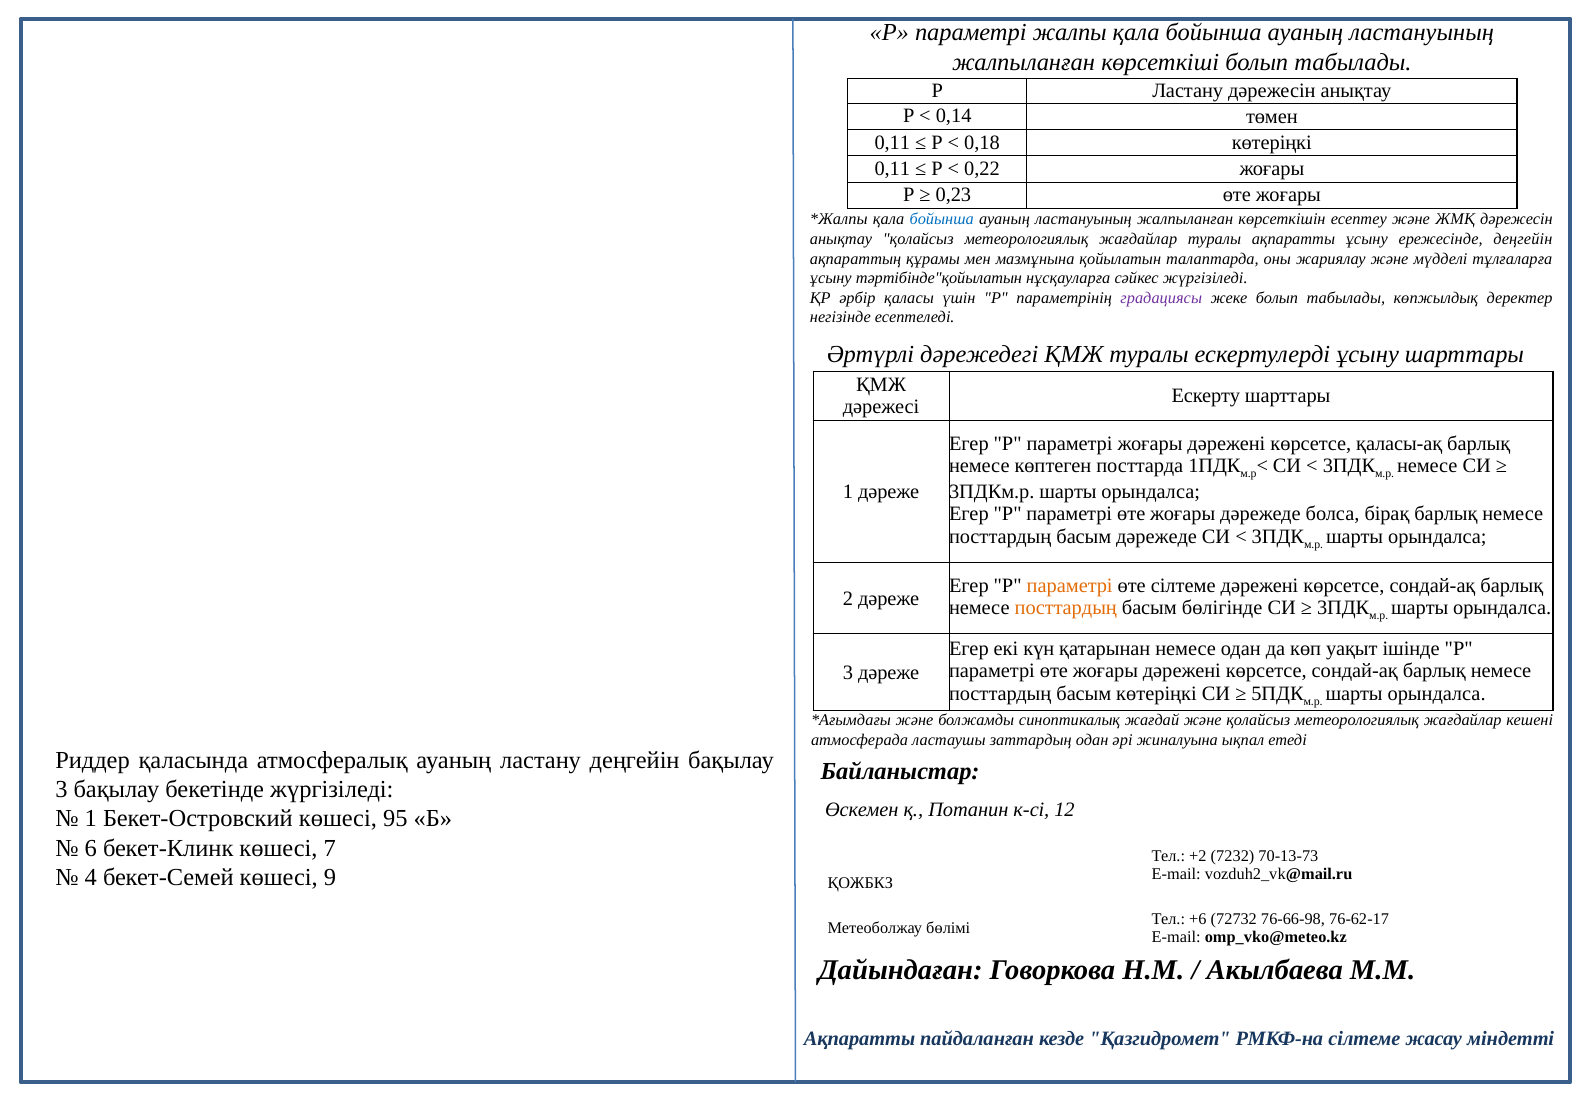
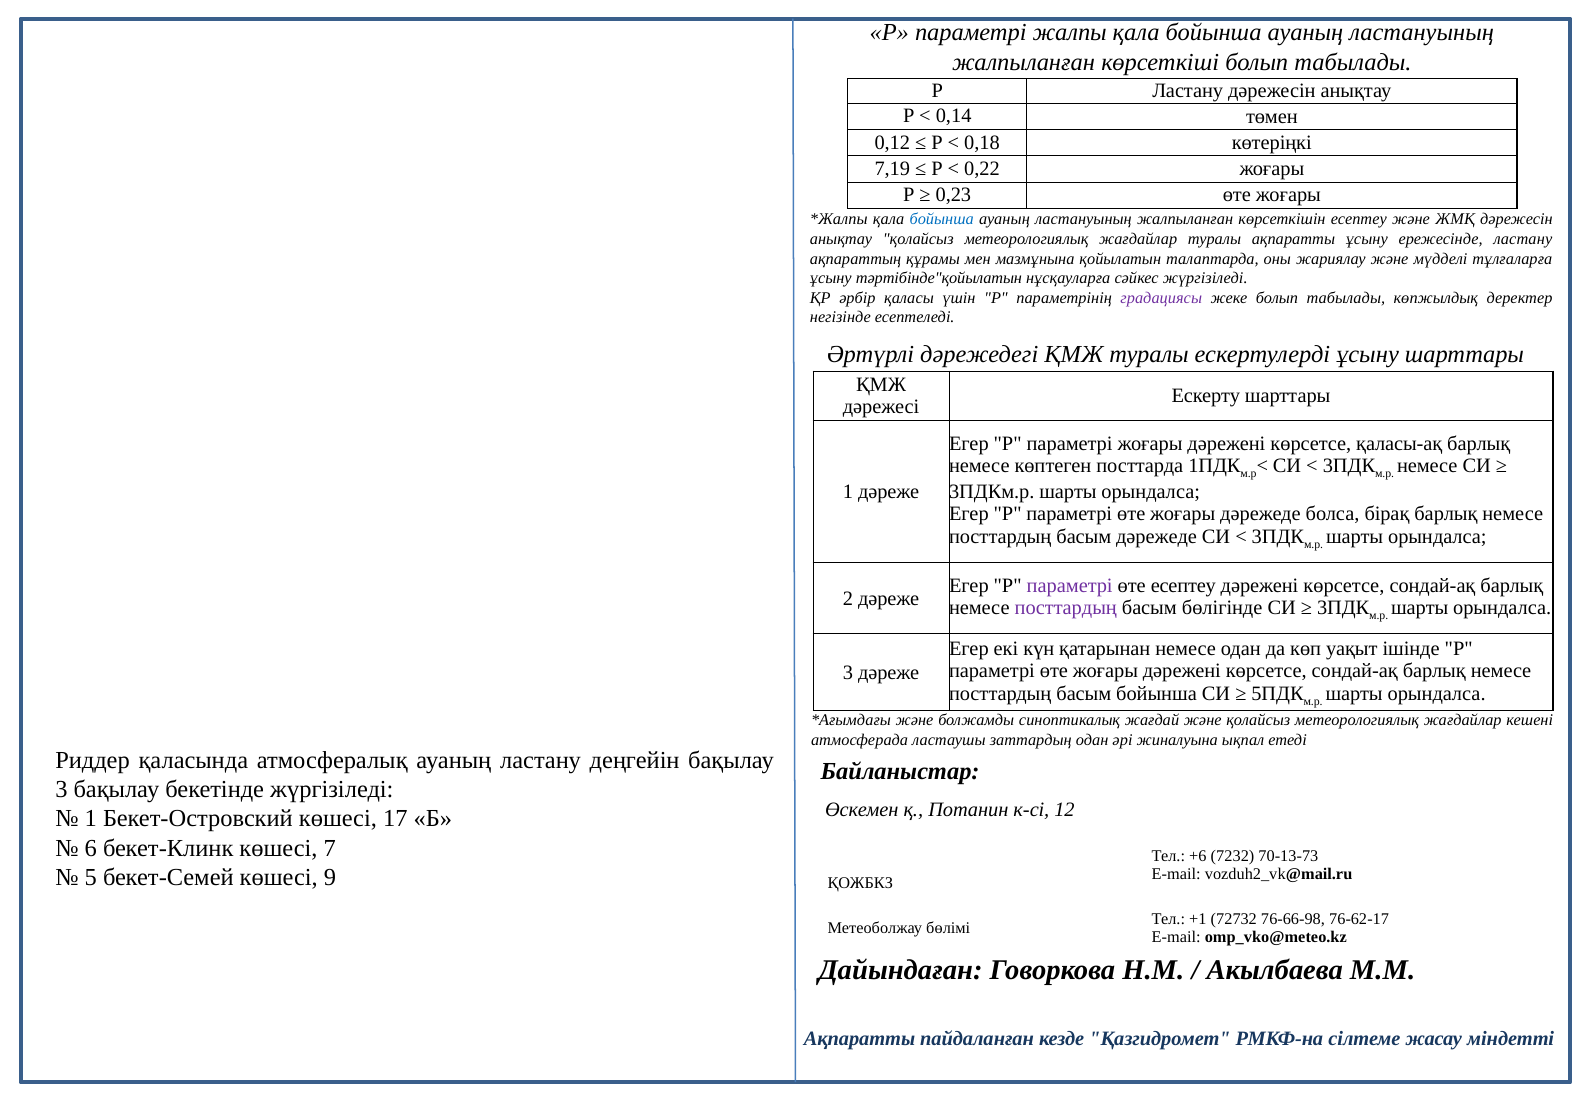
0,11 at (892, 143): 0,11 -> 0,12
0,11 at (892, 169): 0,11 -> 7,19
ережесінде деңгейін: деңгейін -> ластану
параметрі at (1070, 586) colour: orange -> purple
өте сілтеме: сілтеме -> есептеу
посттардың at (1066, 608) colour: orange -> purple
басым көтеріңкі: көтеріңкі -> бойынша
95: 95 -> 17
+2: +2 -> +6
4: 4 -> 5
+6: +6 -> +1
